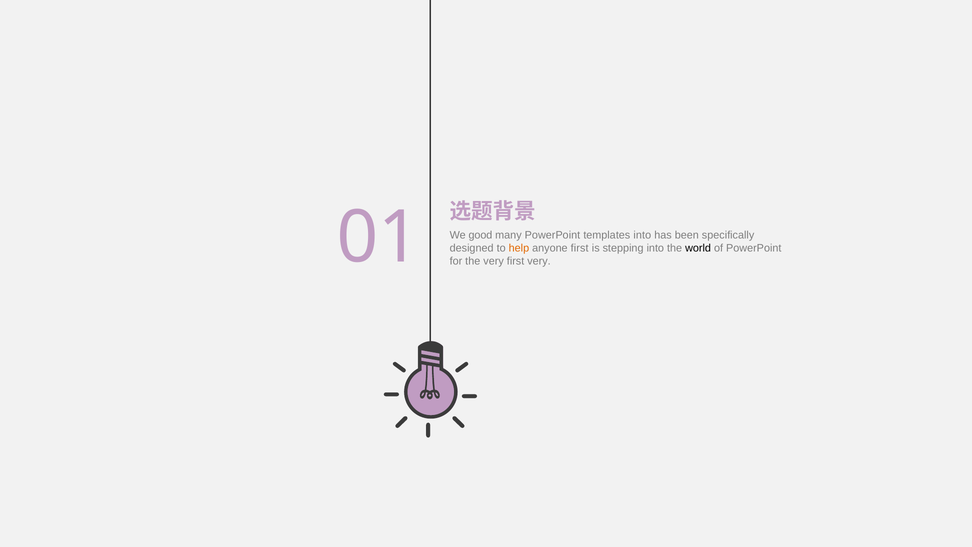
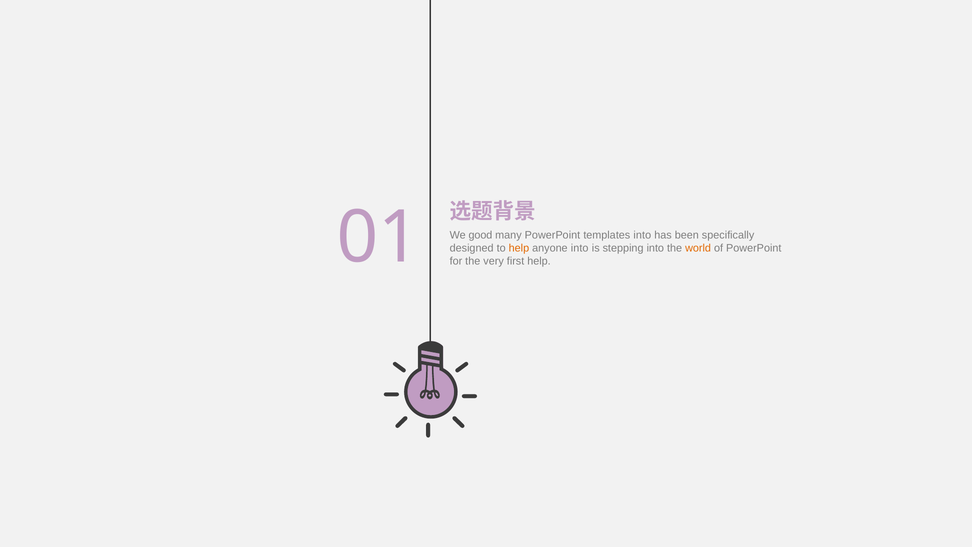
anyone first: first -> into
world colour: black -> orange
first very: very -> help
